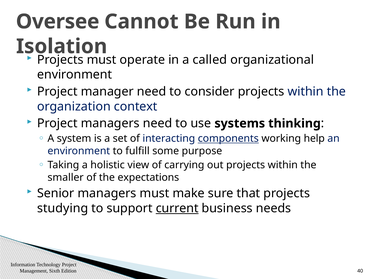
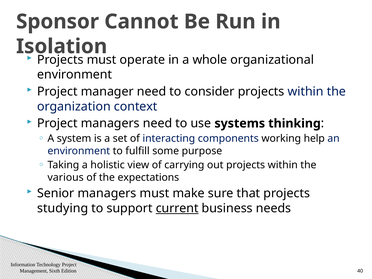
Oversee: Oversee -> Sponsor
called: called -> whole
components underline: present -> none
smaller: smaller -> various
